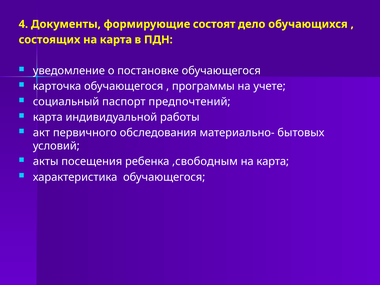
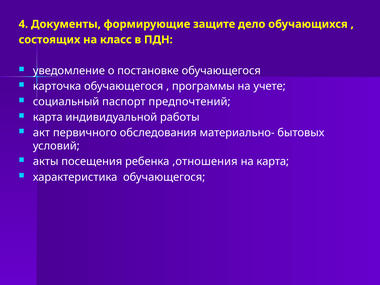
состоят: состоят -> защите
состоящих на карта: карта -> класс
,свободным: ,свободным -> ,отношения
